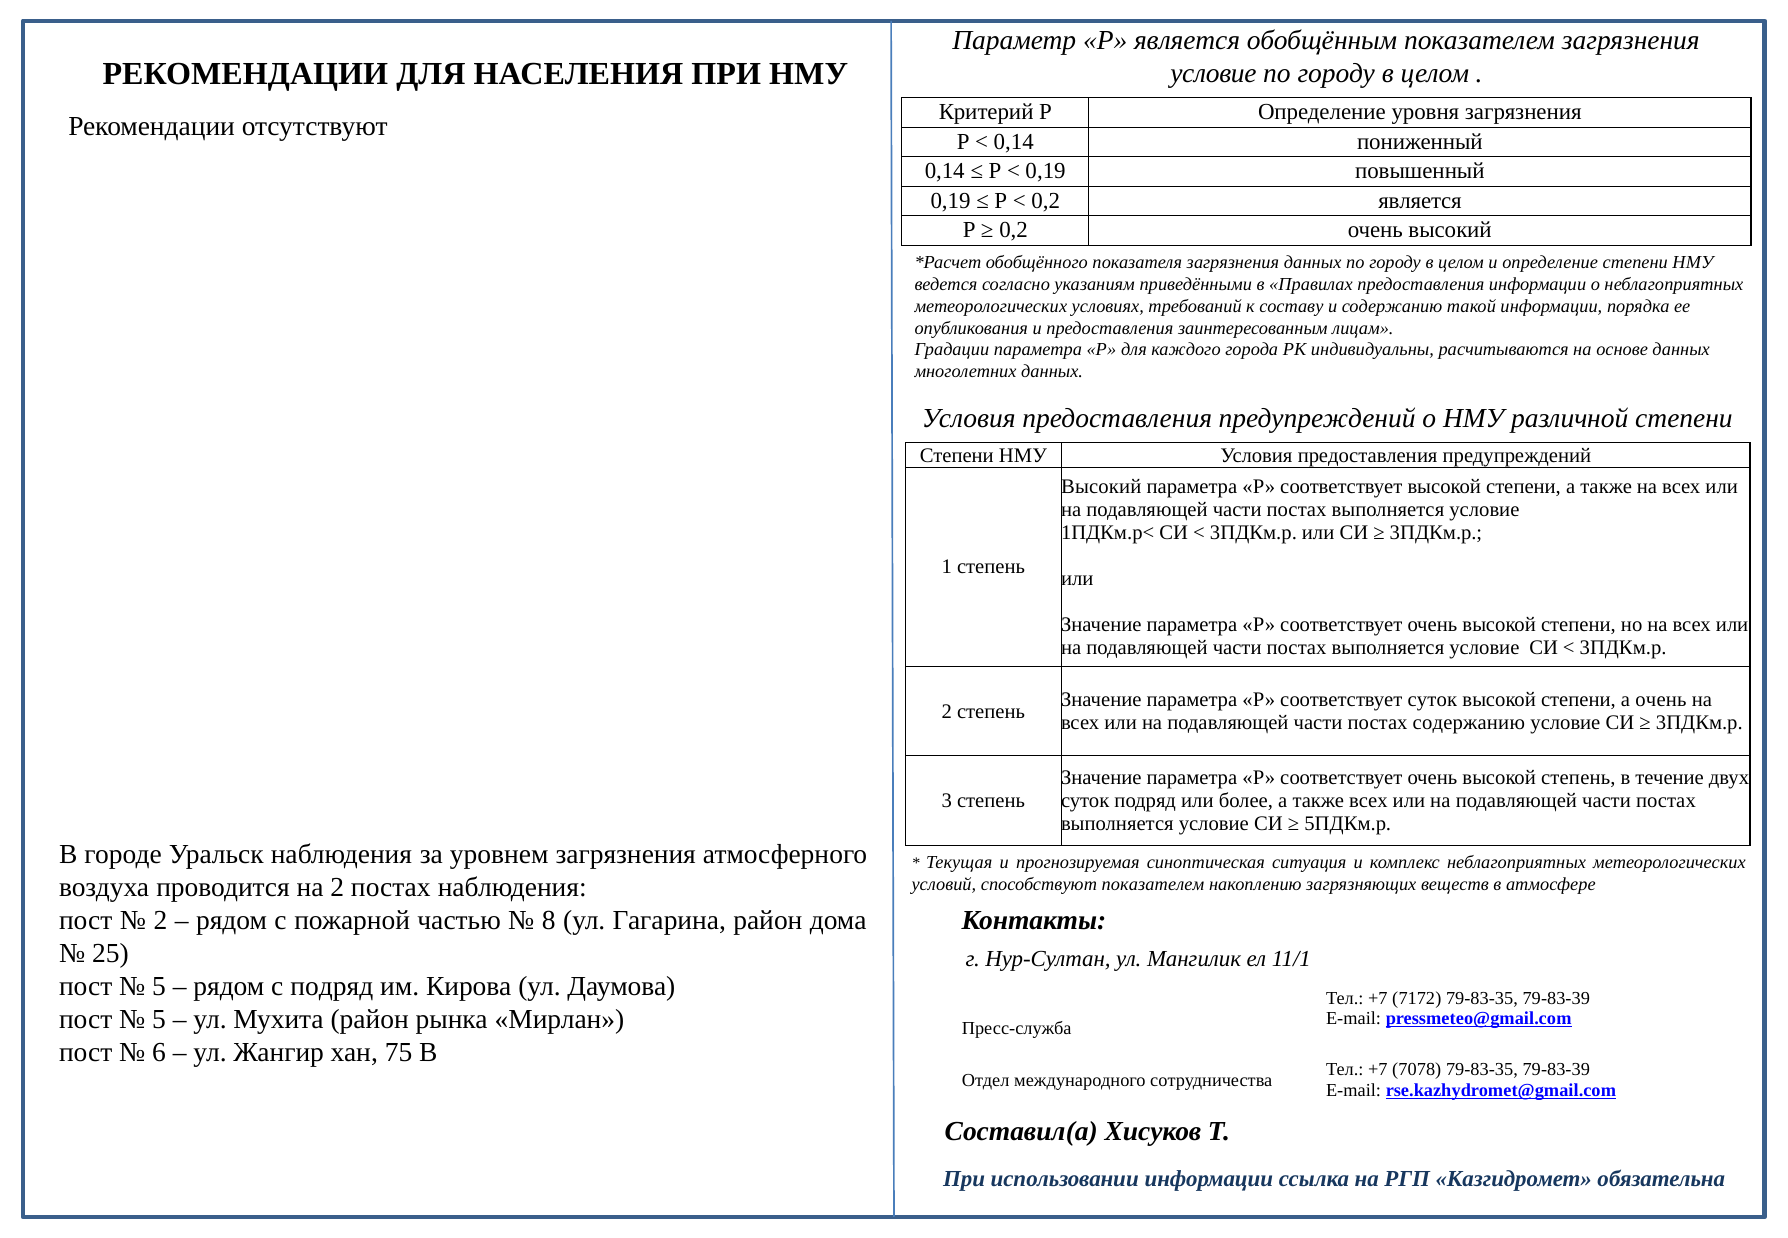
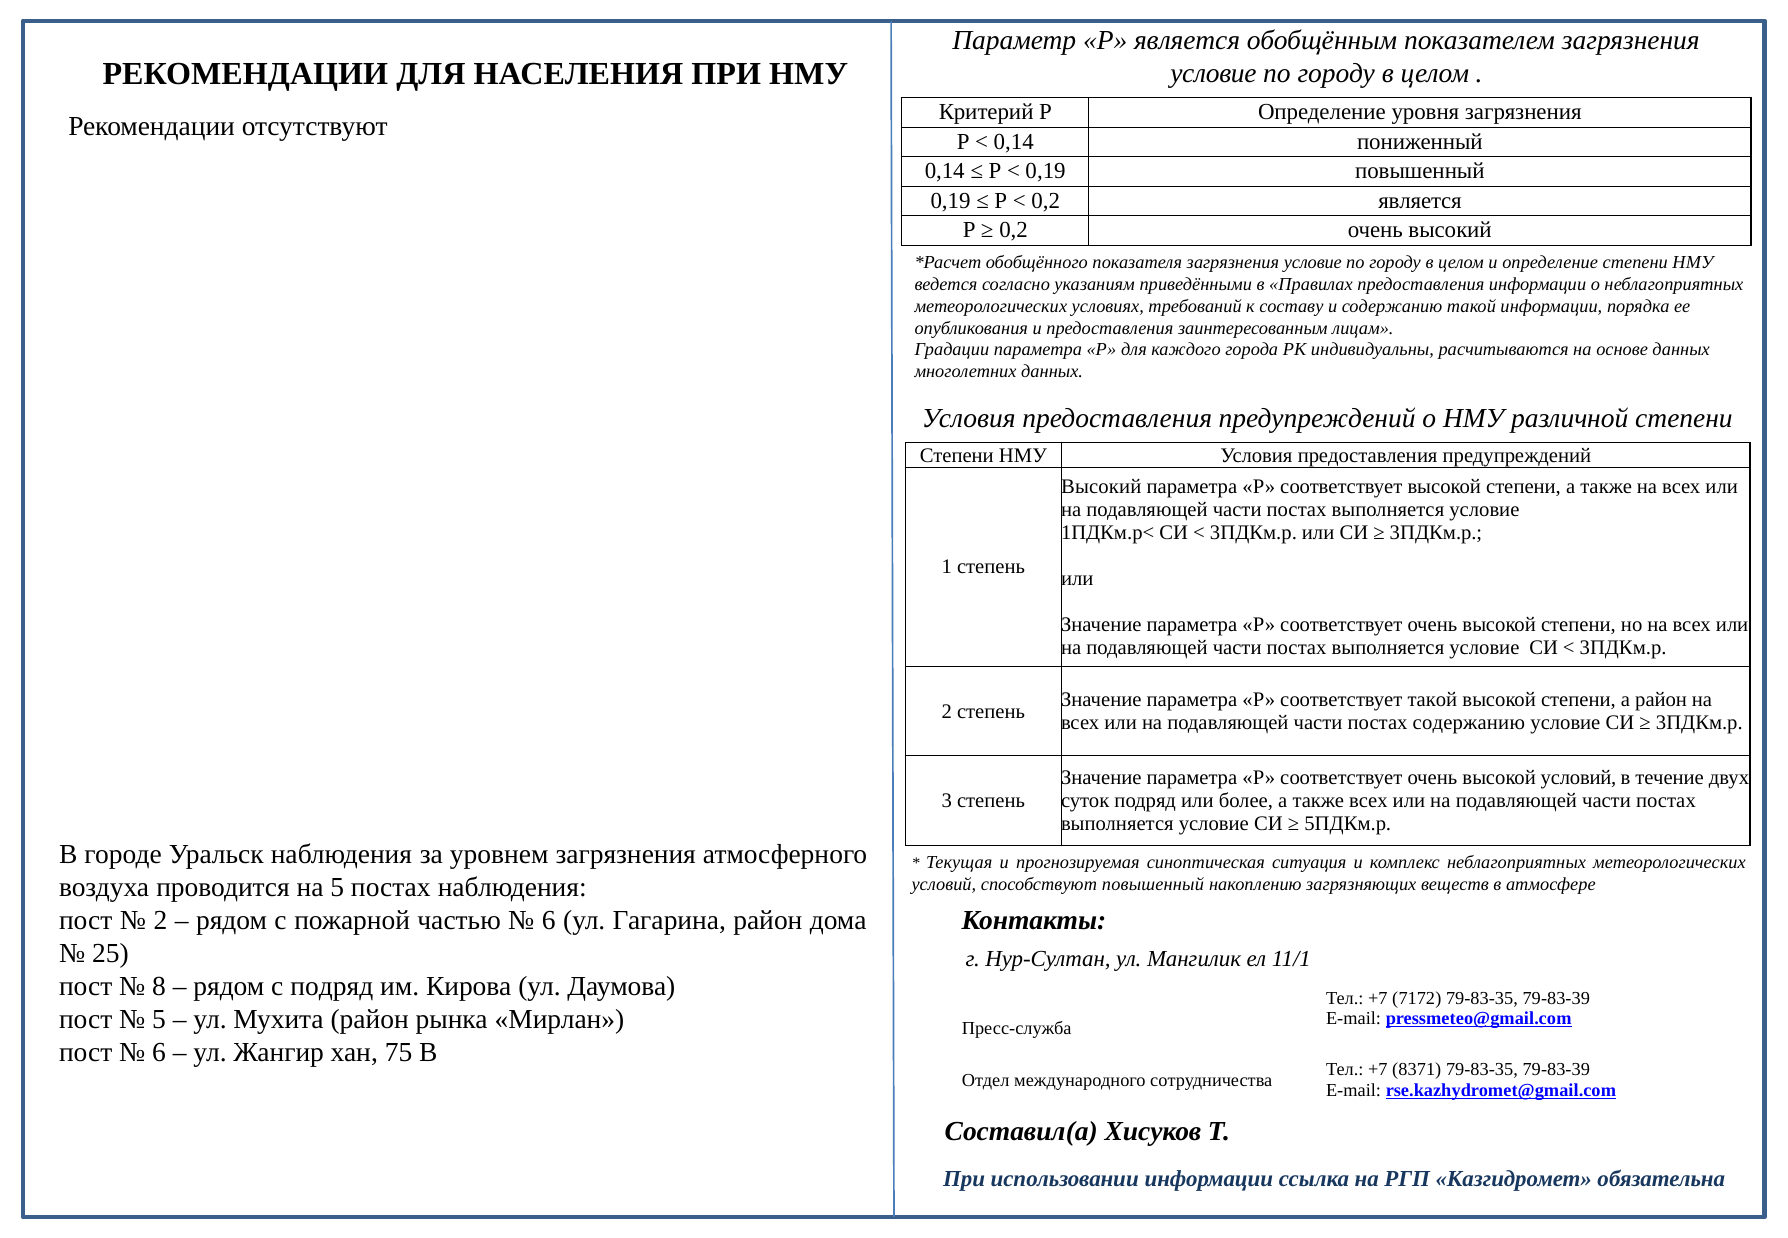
показателя загрязнения данных: данных -> условие
соответствует суток: суток -> такой
а очень: очень -> район
высокой степень: степень -> условий
на 2: 2 -> 5
способствуют показателем: показателем -> повышенный
8 at (549, 921): 8 -> 6
5 at (159, 987): 5 -> 8
7078: 7078 -> 8371
